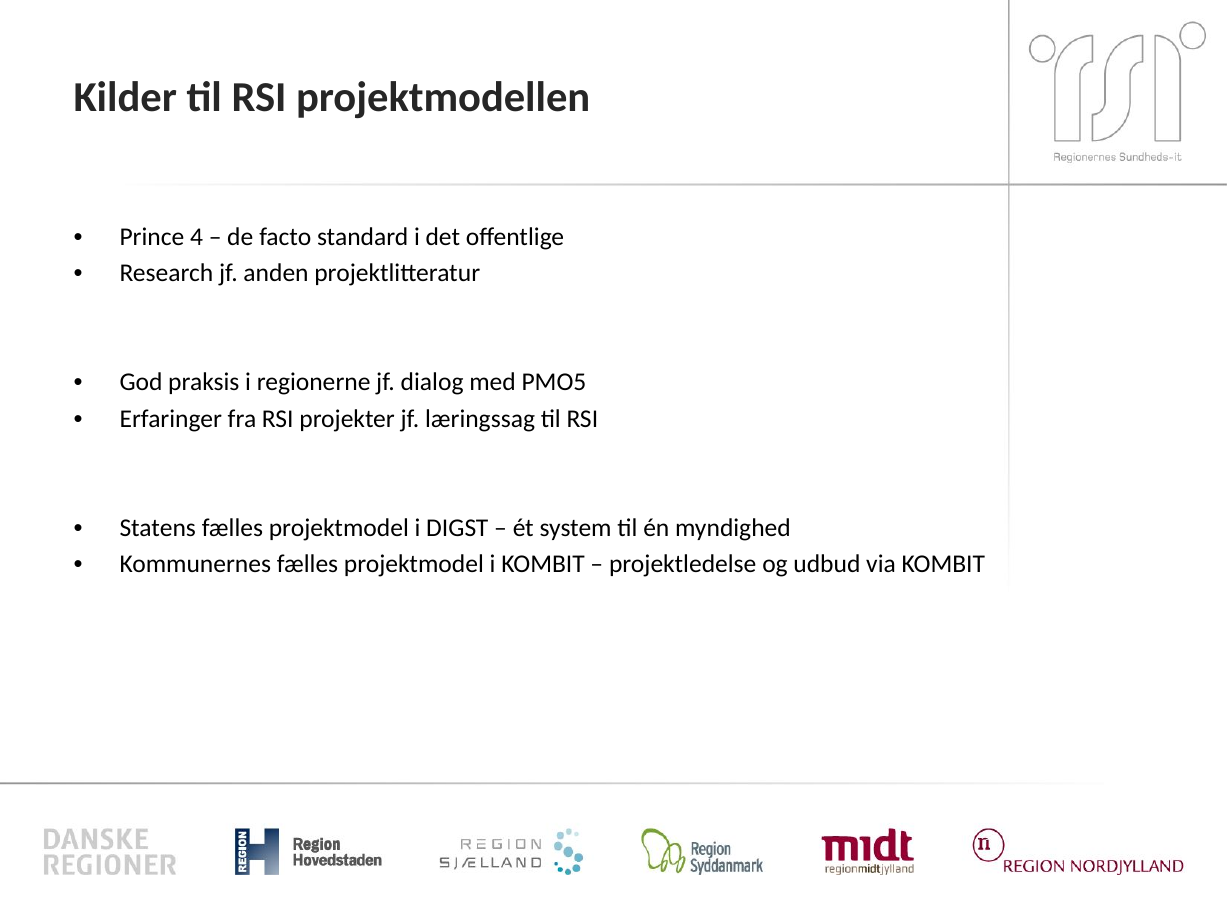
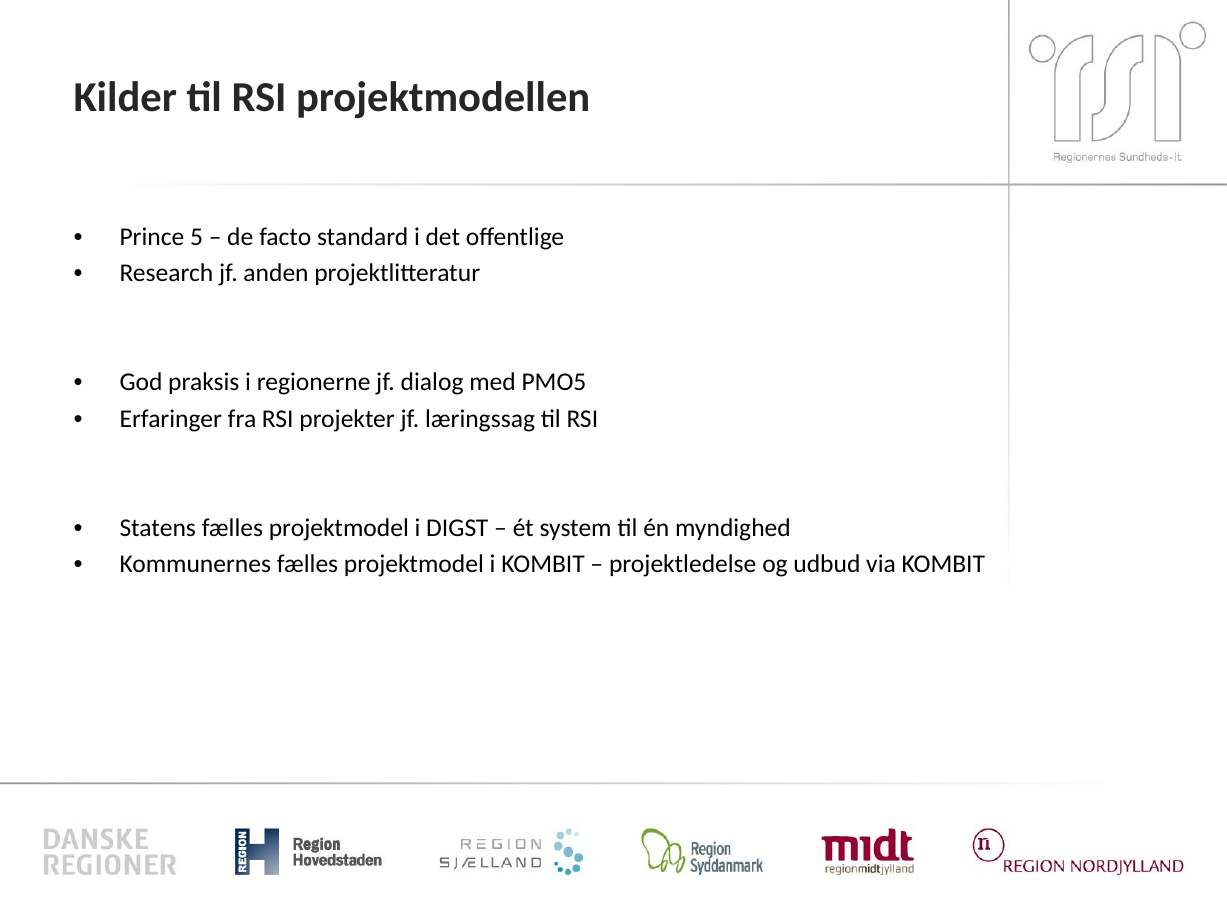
4: 4 -> 5
